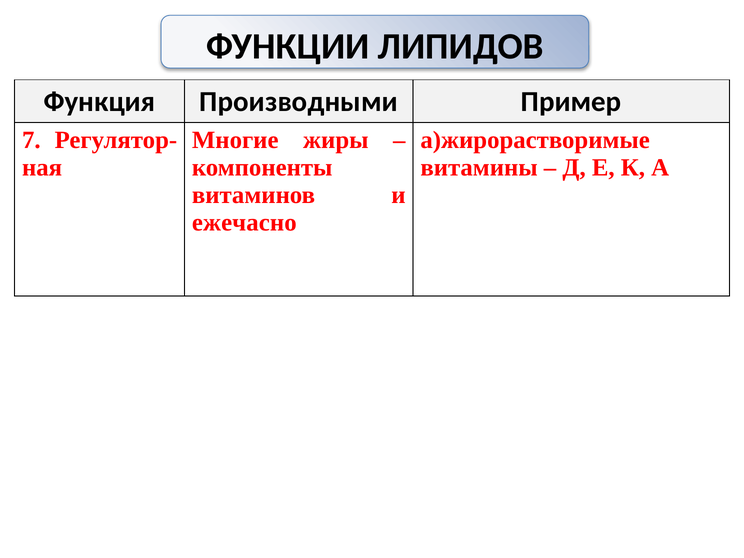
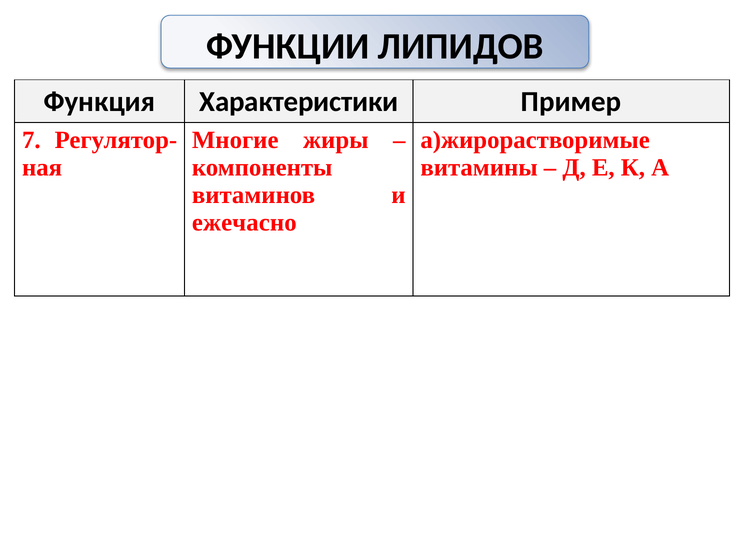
Производными: Производными -> Характеристики
